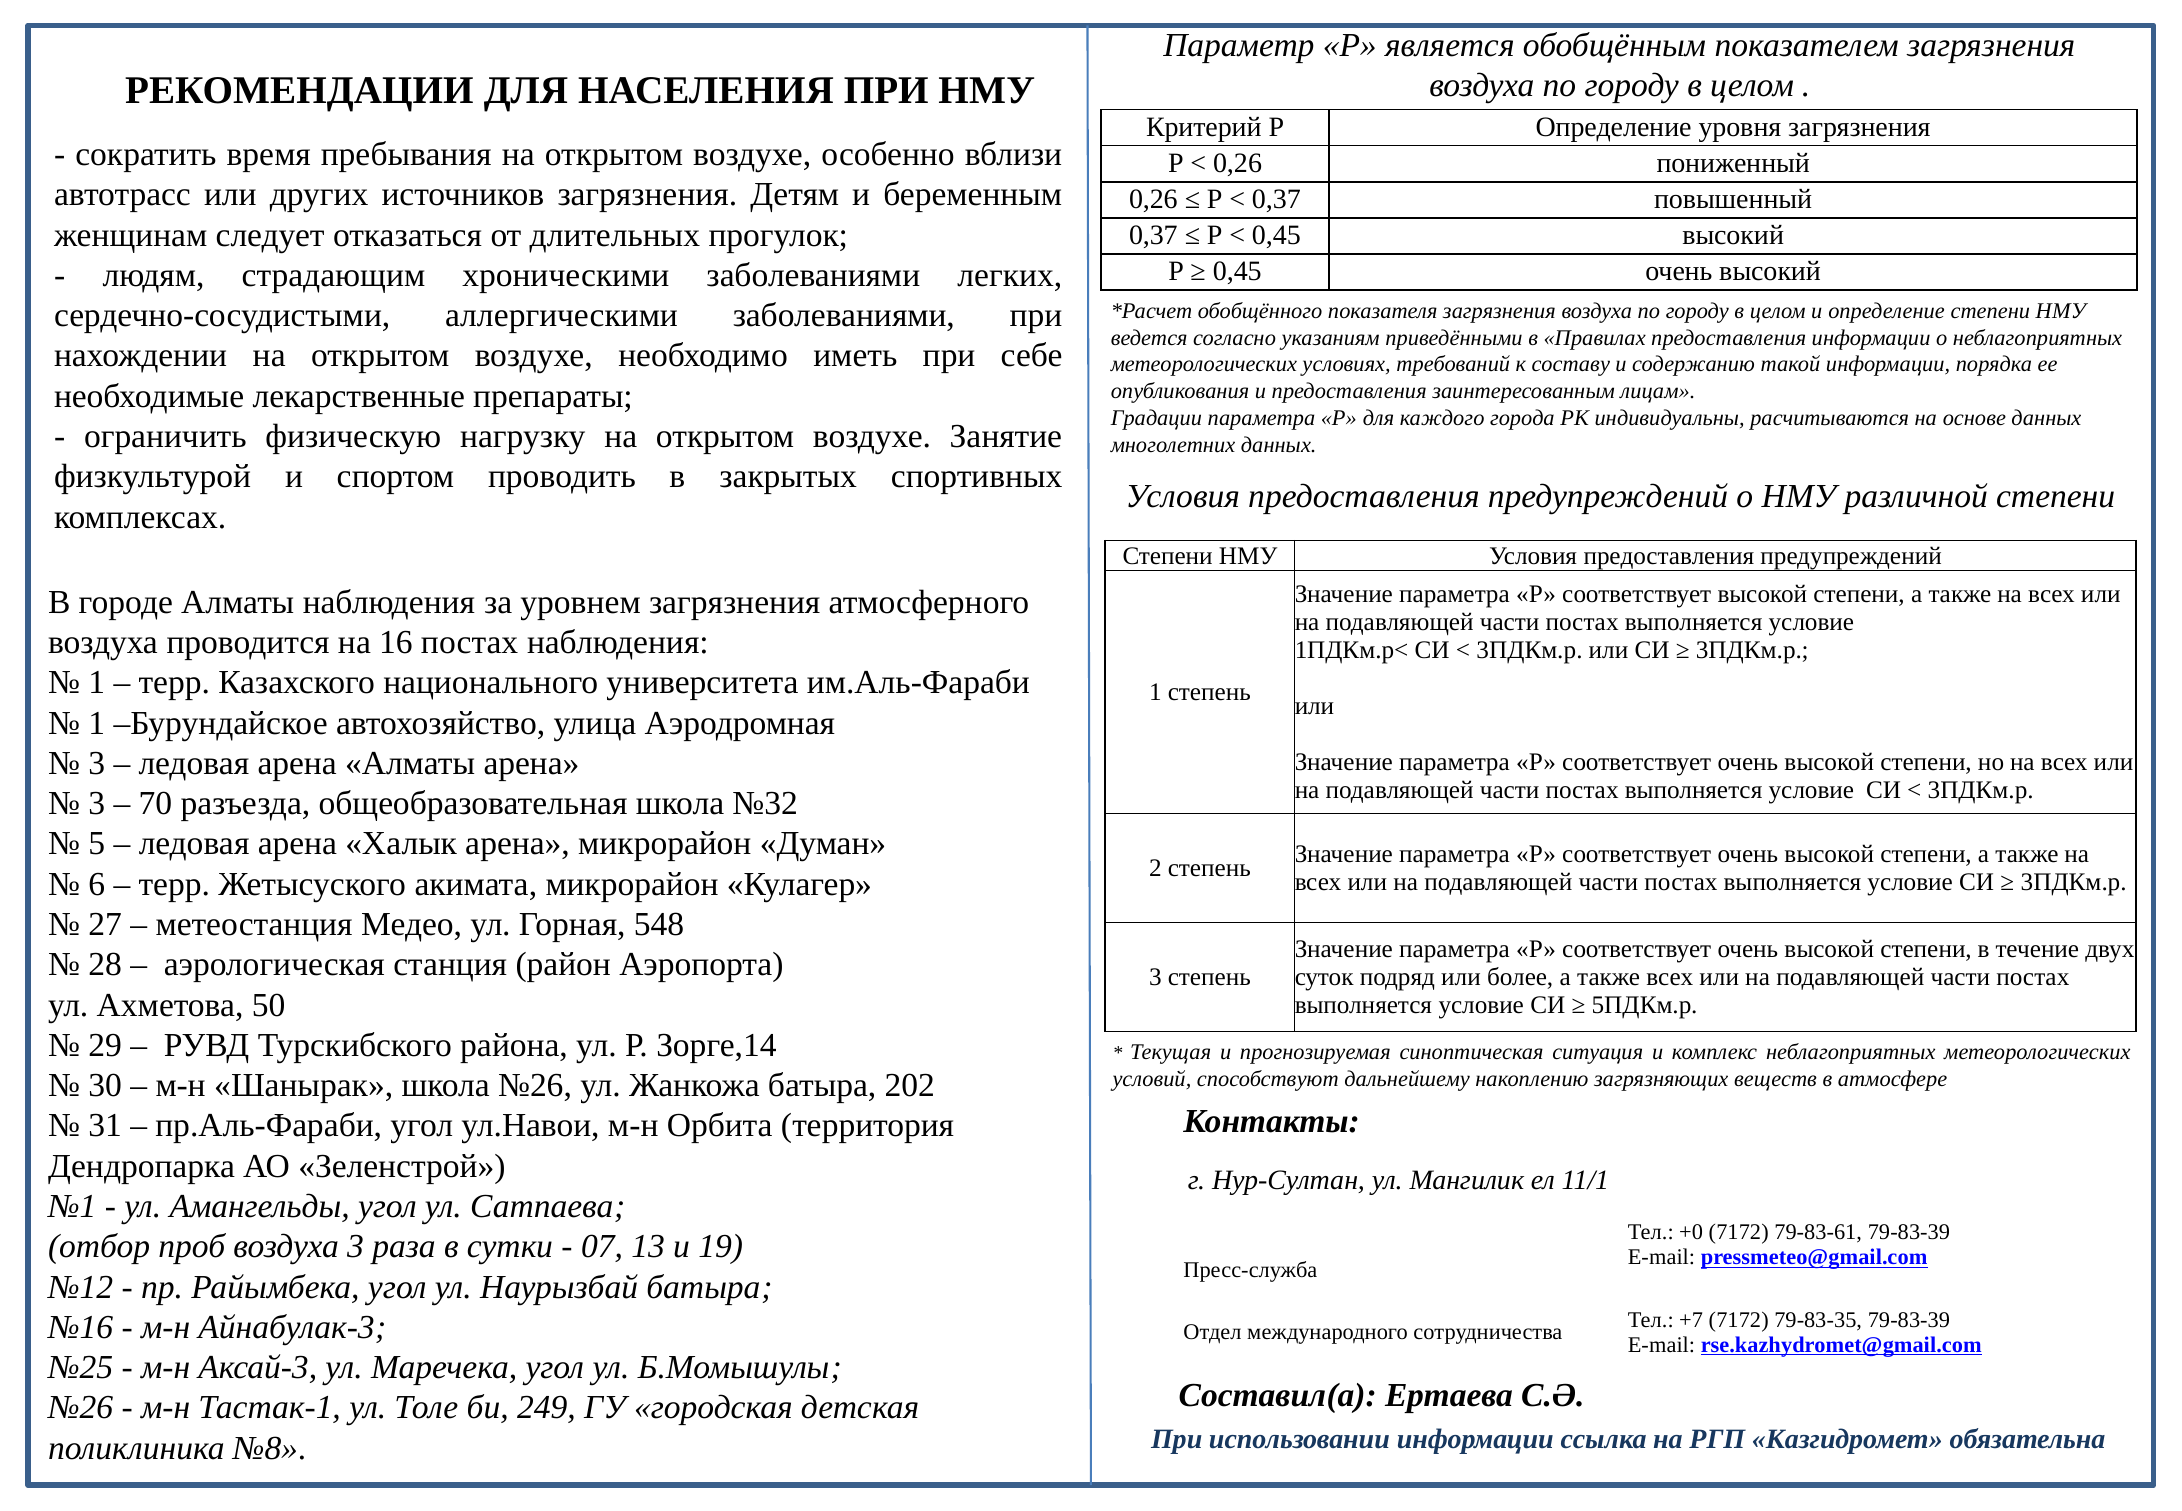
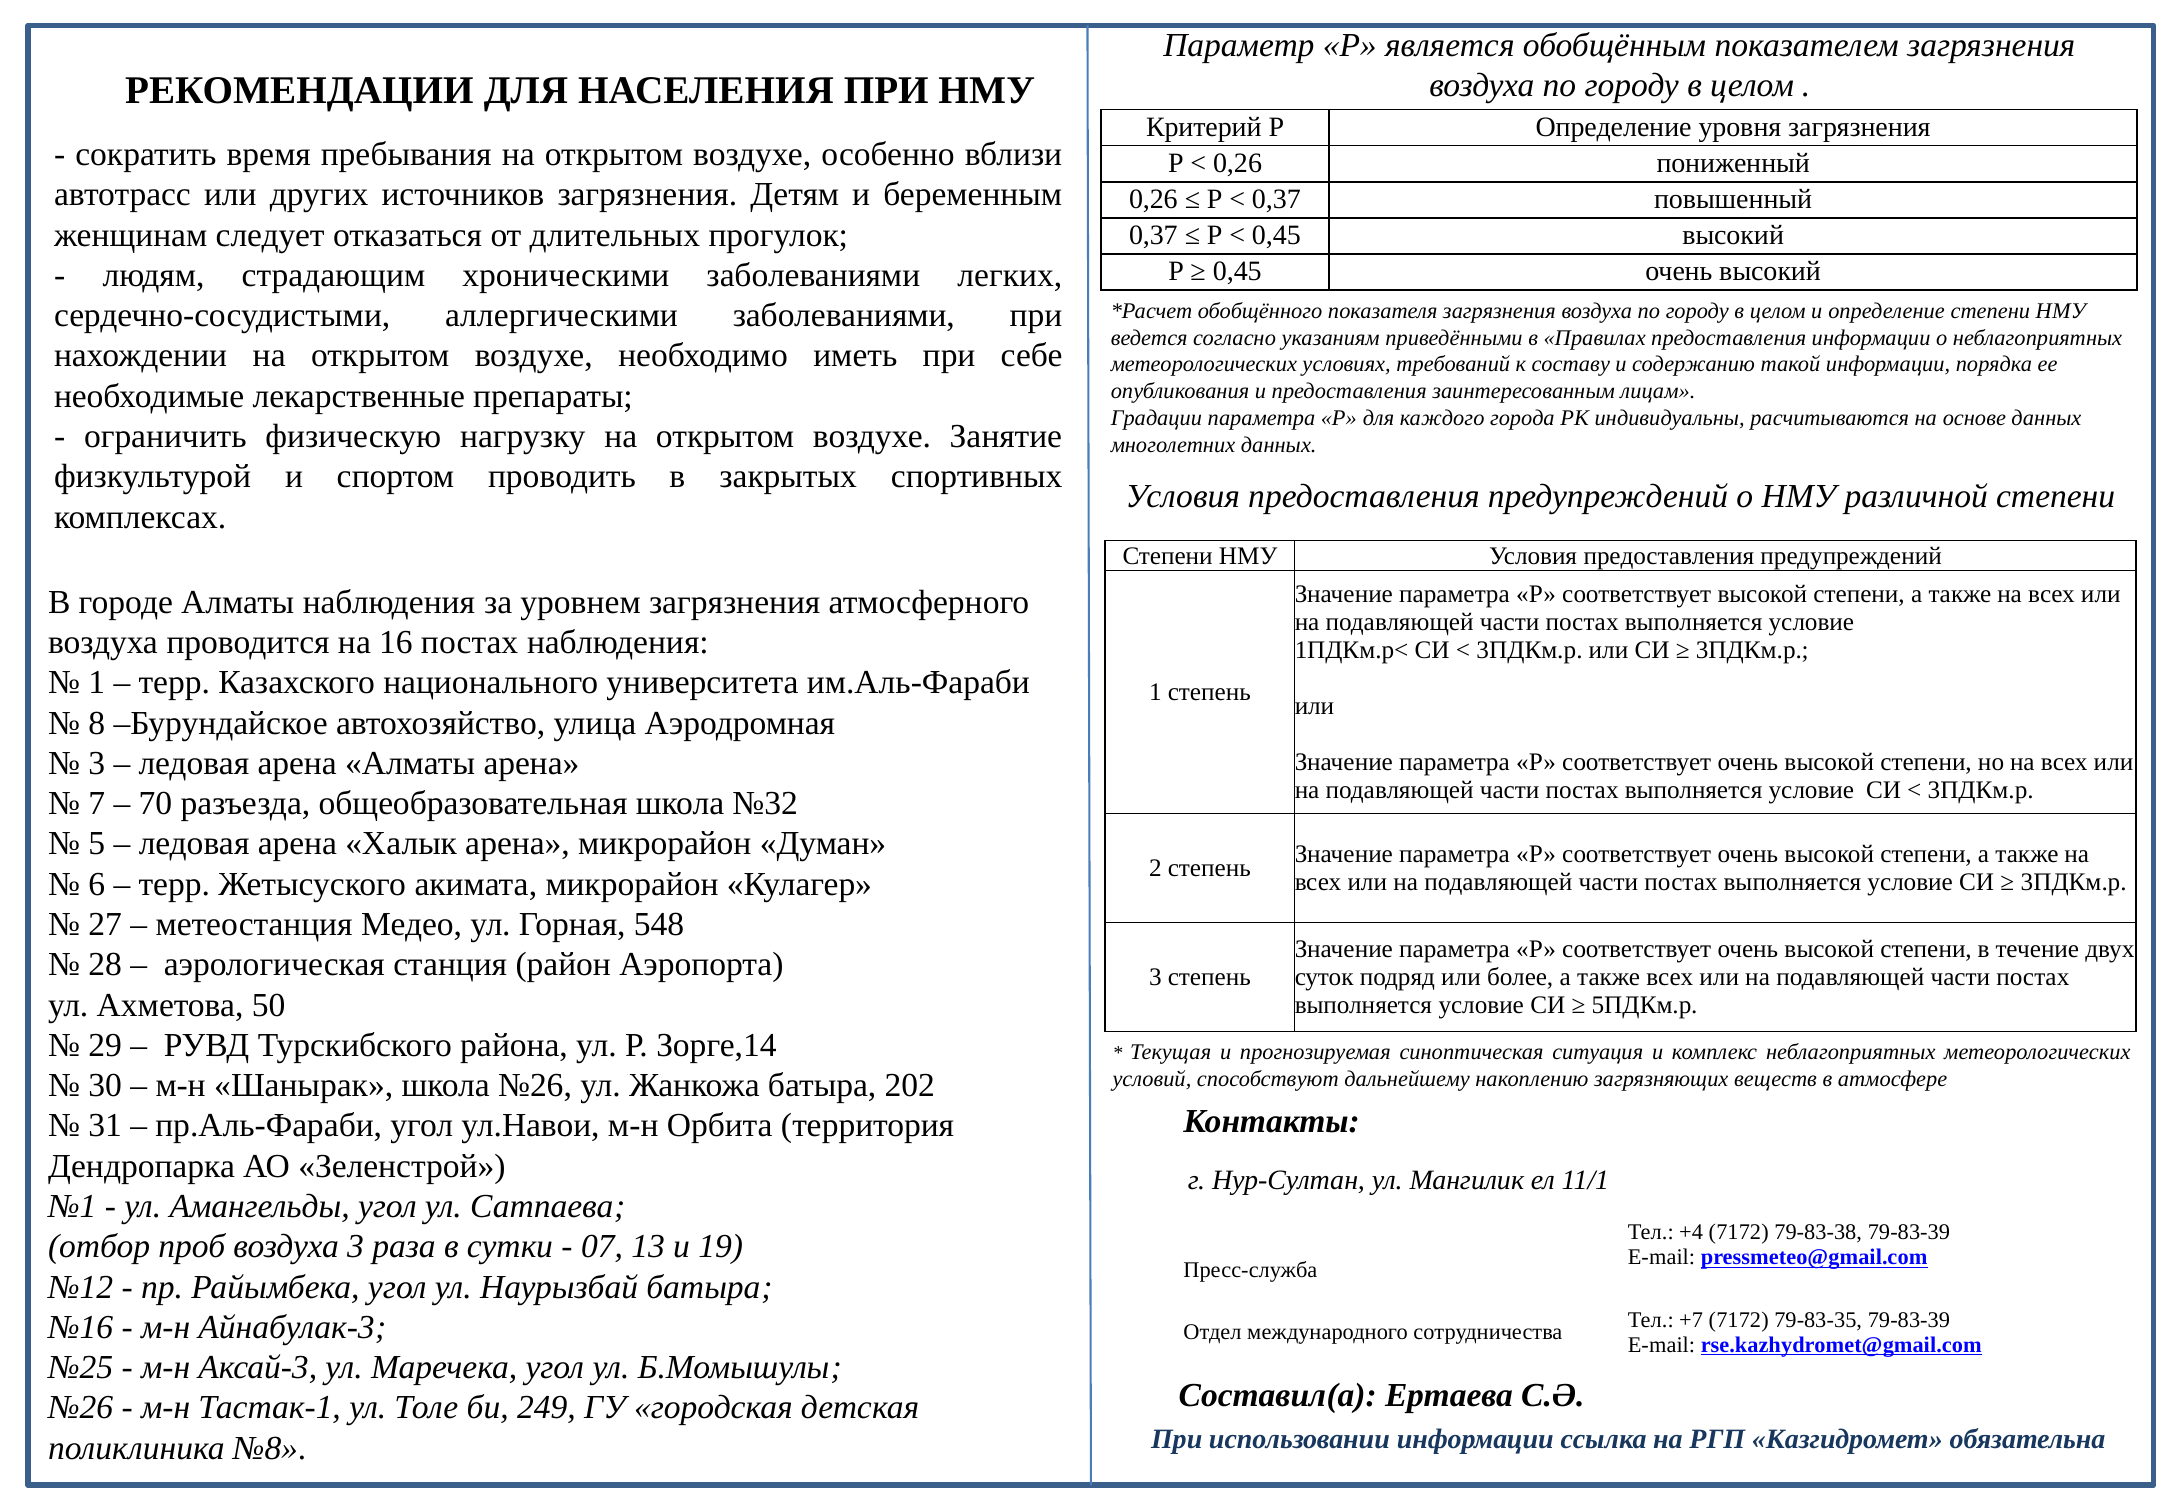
1 at (97, 723): 1 -> 8
3 at (97, 803): 3 -> 7
+0: +0 -> +4
79-83-61: 79-83-61 -> 79-83-38
